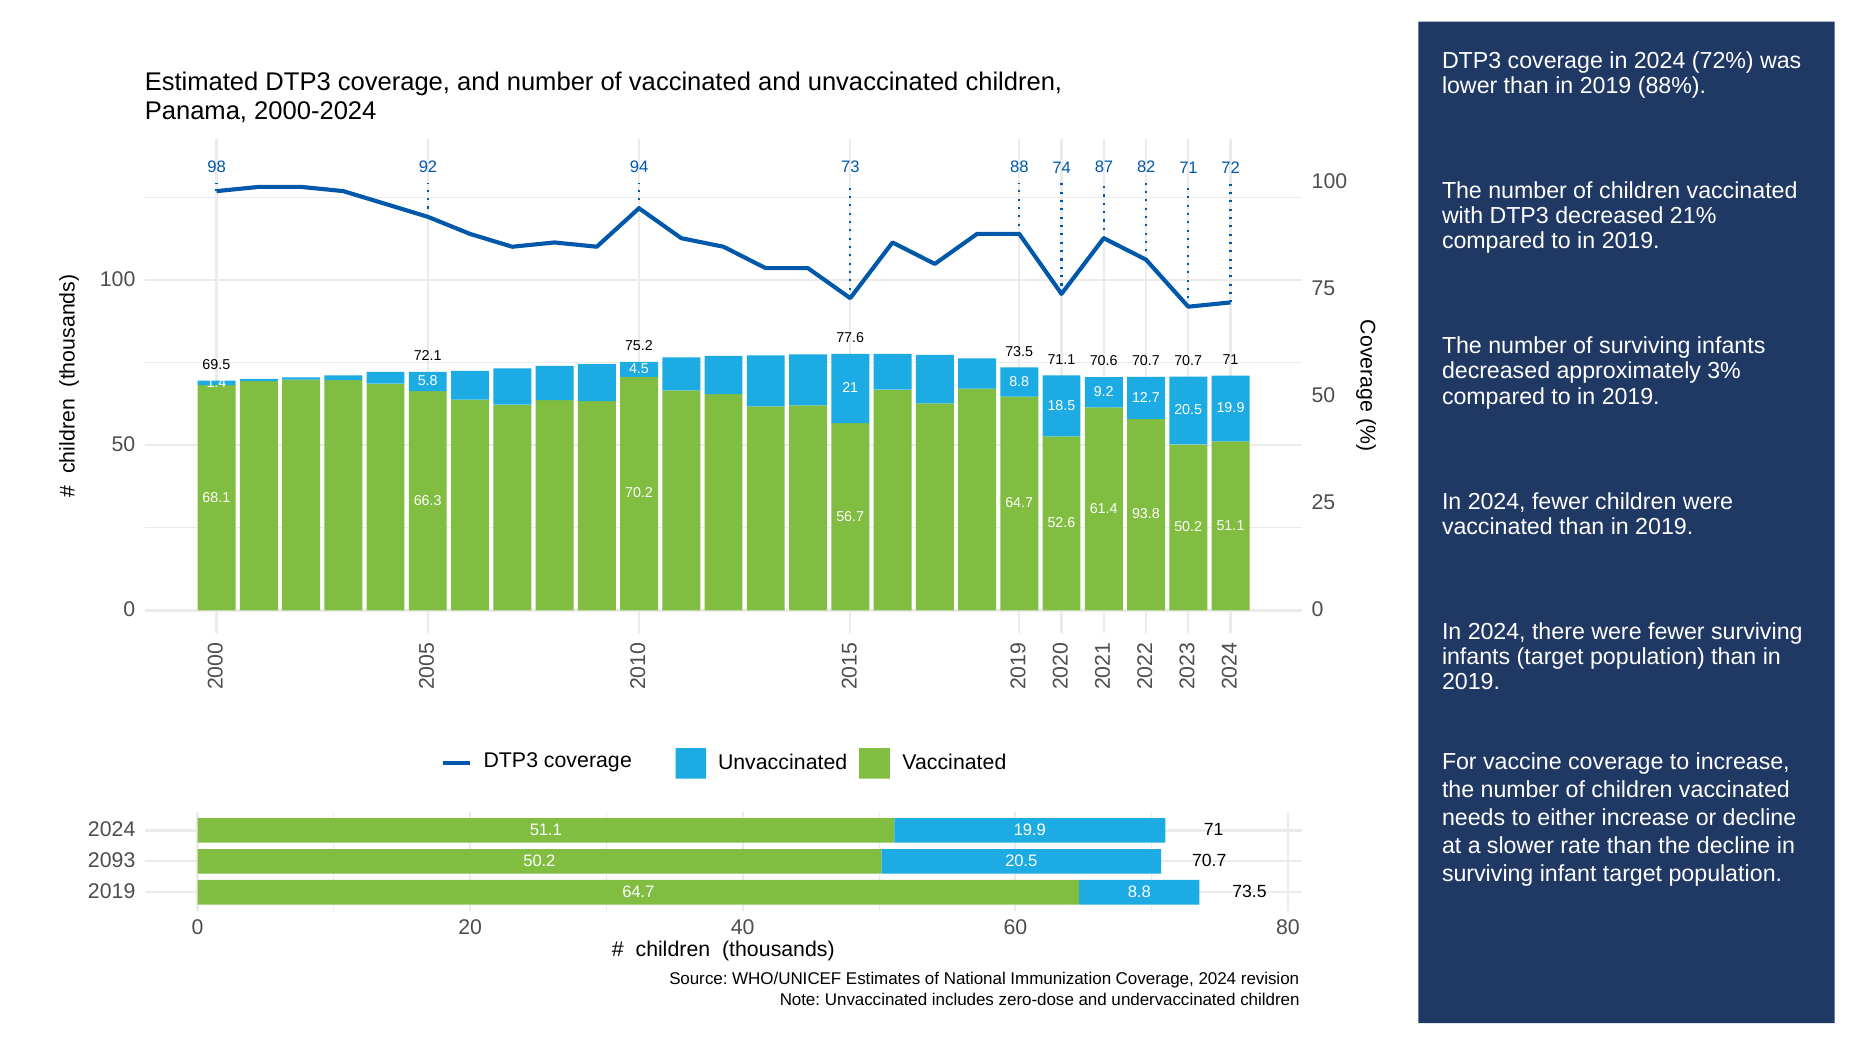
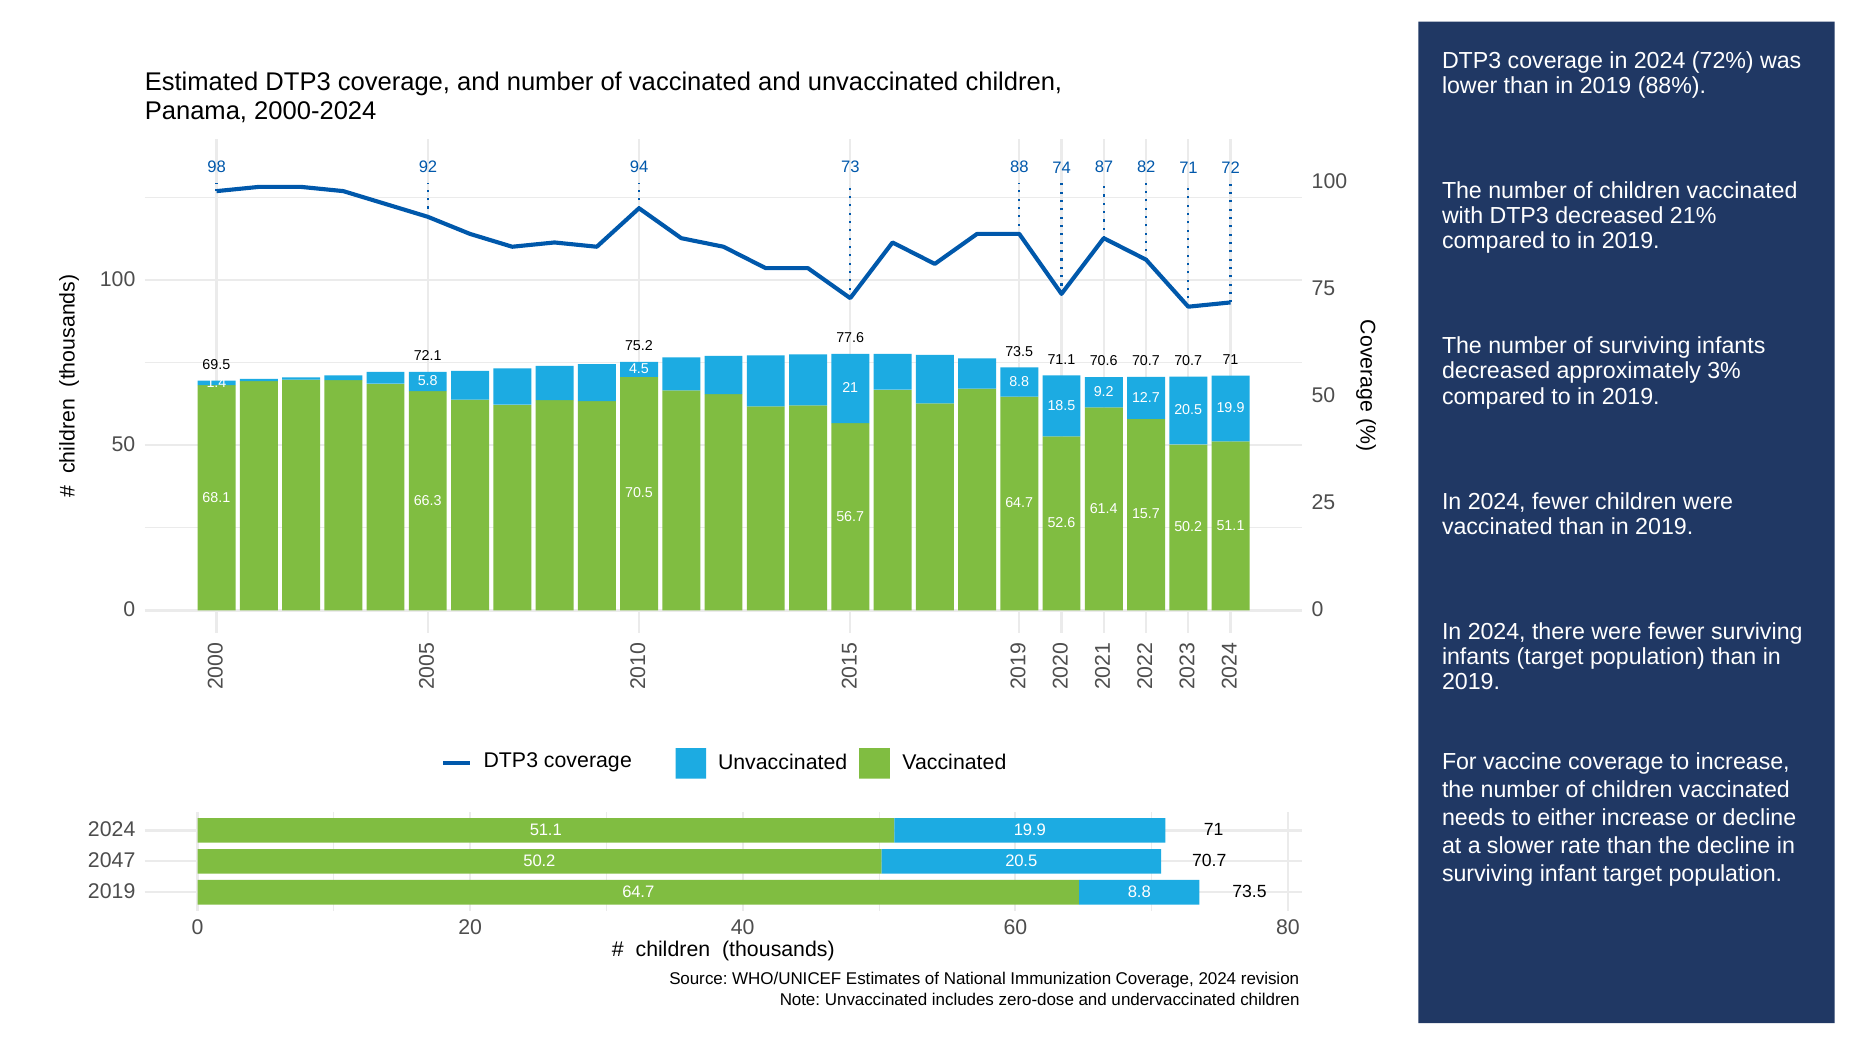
70.2: 70.2 -> 70.5
93.8: 93.8 -> 15.7
2093: 2093 -> 2047
